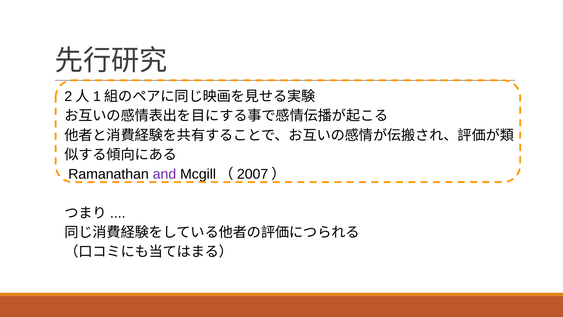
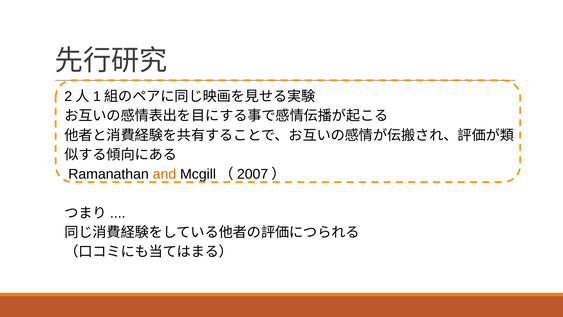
and colour: purple -> orange
